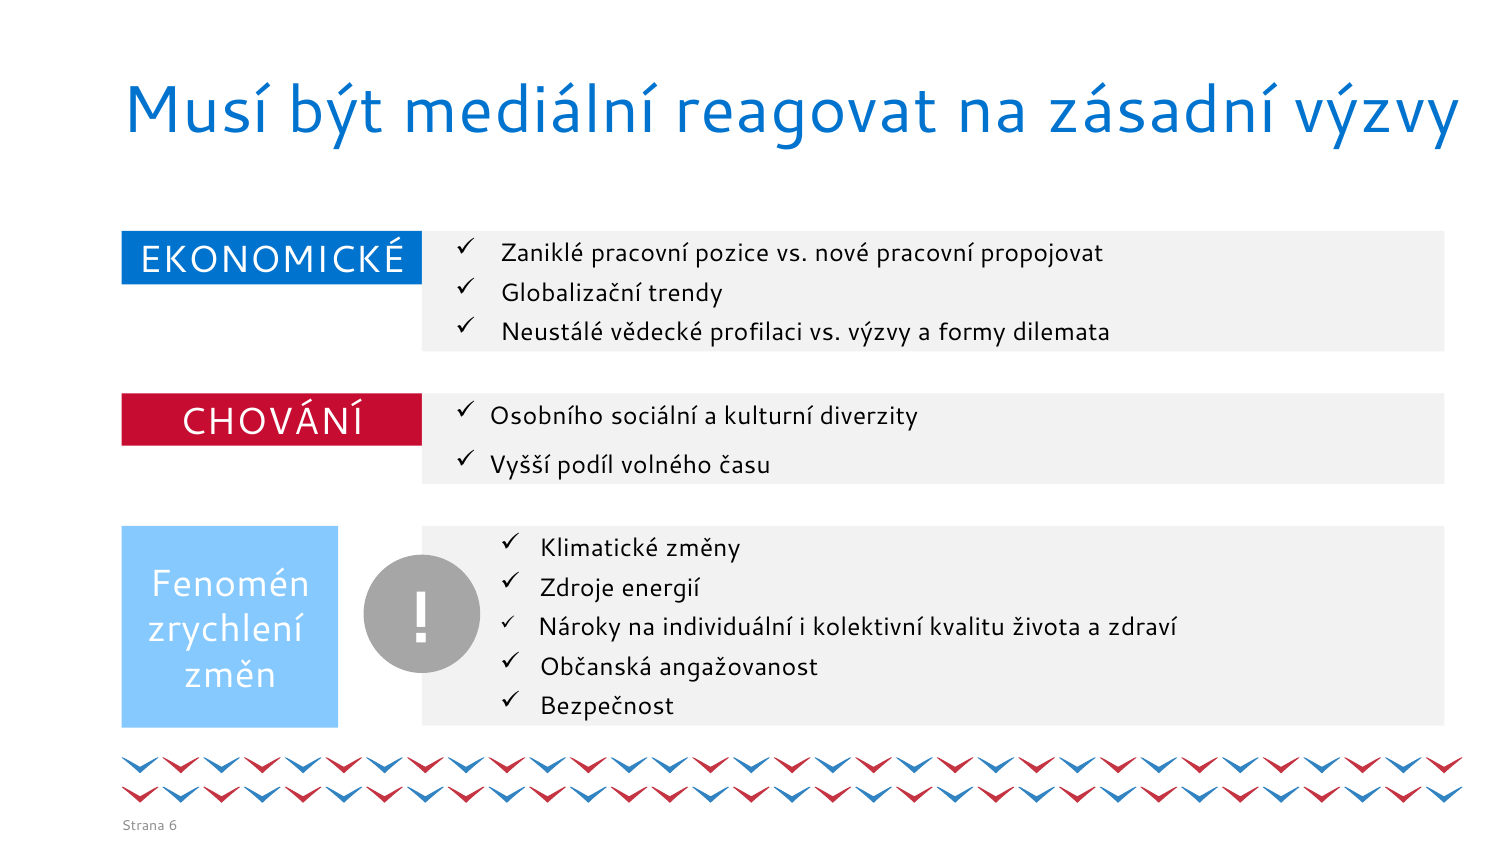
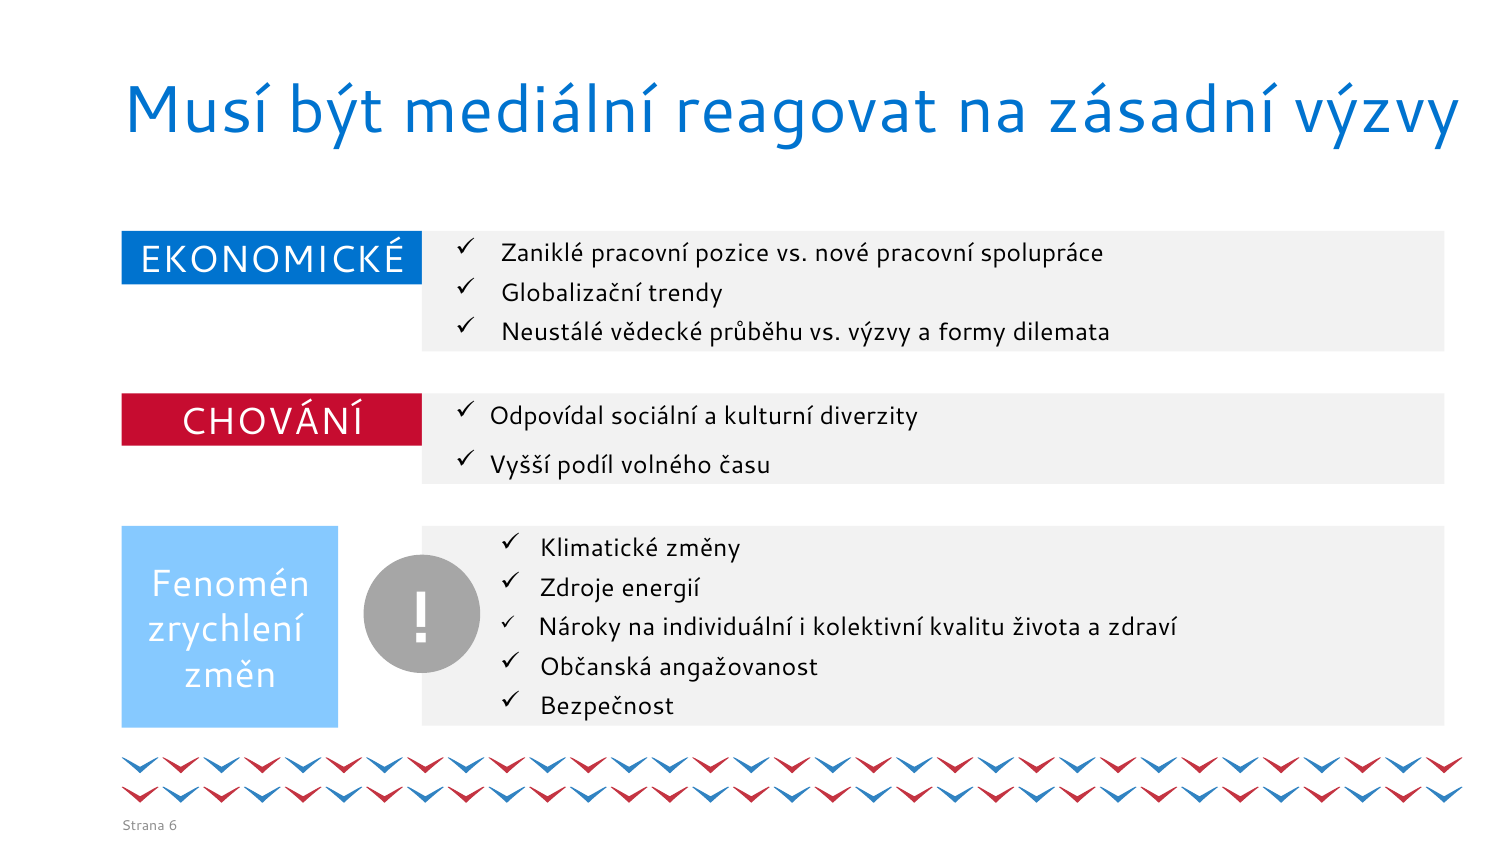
propojovat: propojovat -> spolupráce
profilaci: profilaci -> průběhu
Osobního: Osobního -> Odpovídal
